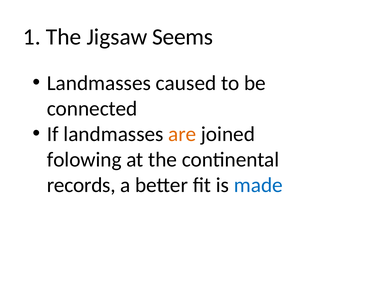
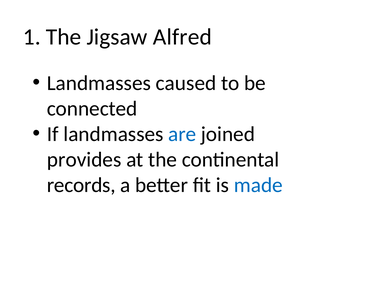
Seems: Seems -> Alfred
are colour: orange -> blue
folowing: folowing -> provides
